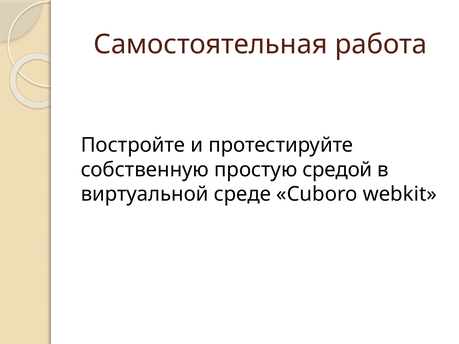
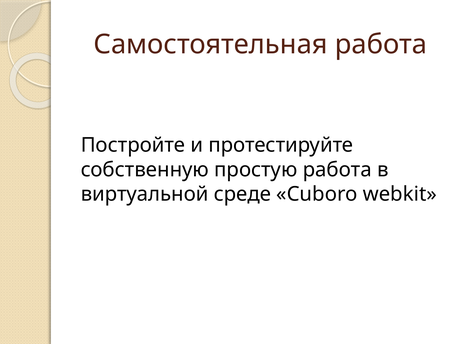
простую средой: средой -> работа
